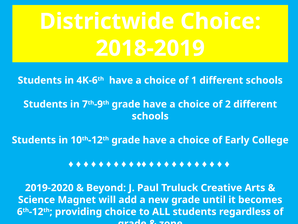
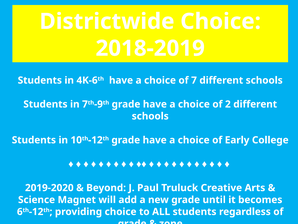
of 1: 1 -> 7
